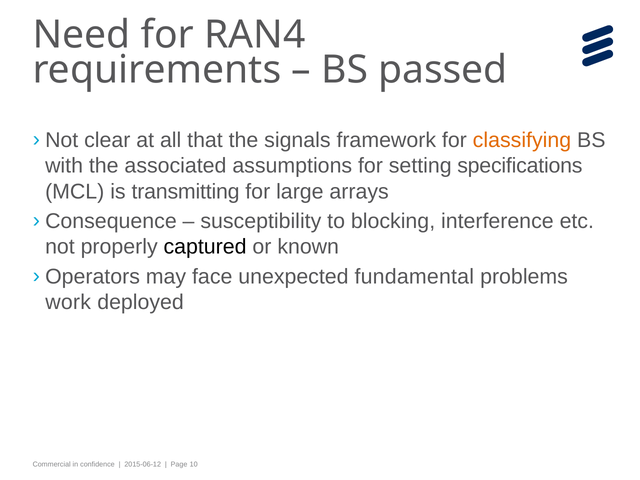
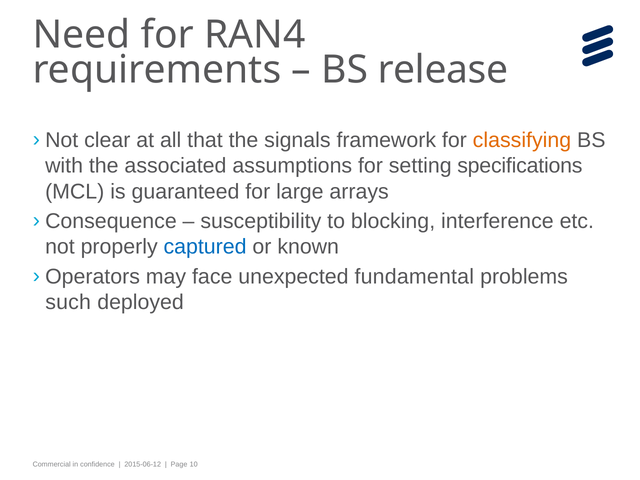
passed: passed -> release
transmitting: transmitting -> guaranteed
captured colour: black -> blue
work: work -> such
